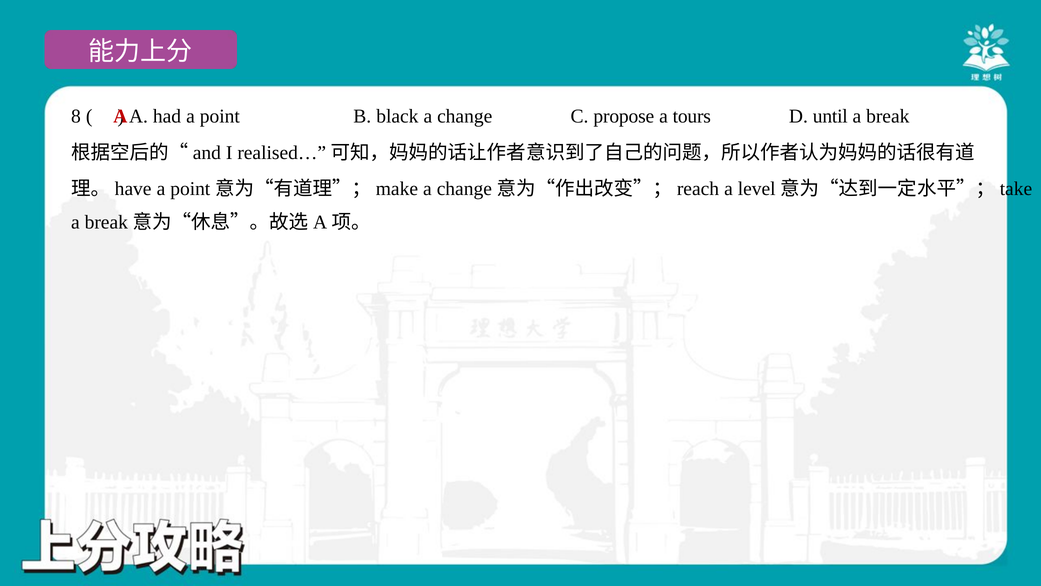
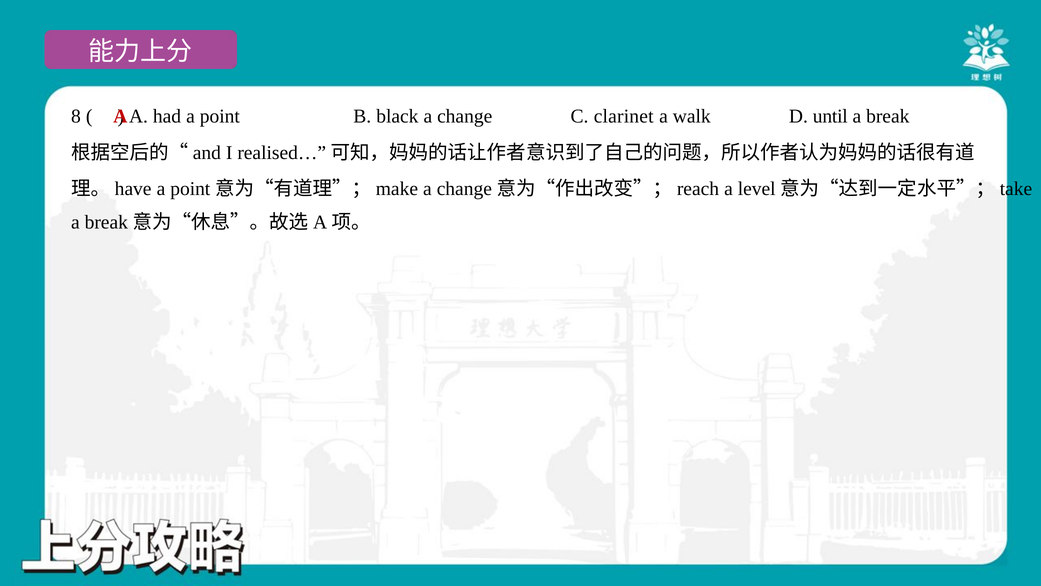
propose: propose -> clarinet
tours: tours -> walk
